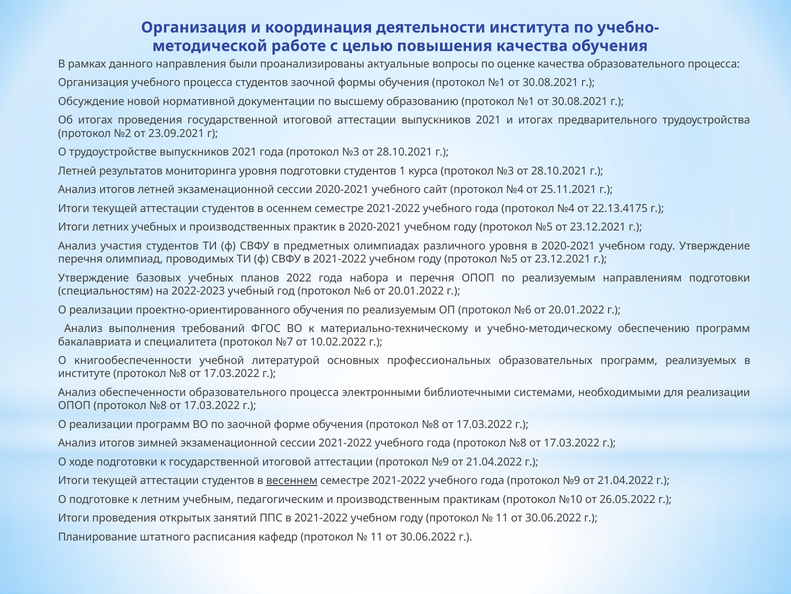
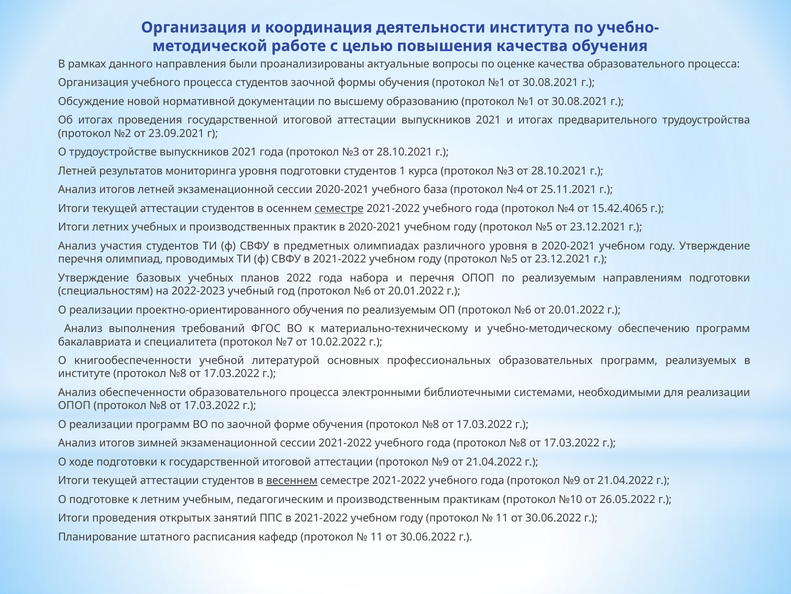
сайт: сайт -> база
семестре at (339, 208) underline: none -> present
22.13.4175: 22.13.4175 -> 15.42.4065
